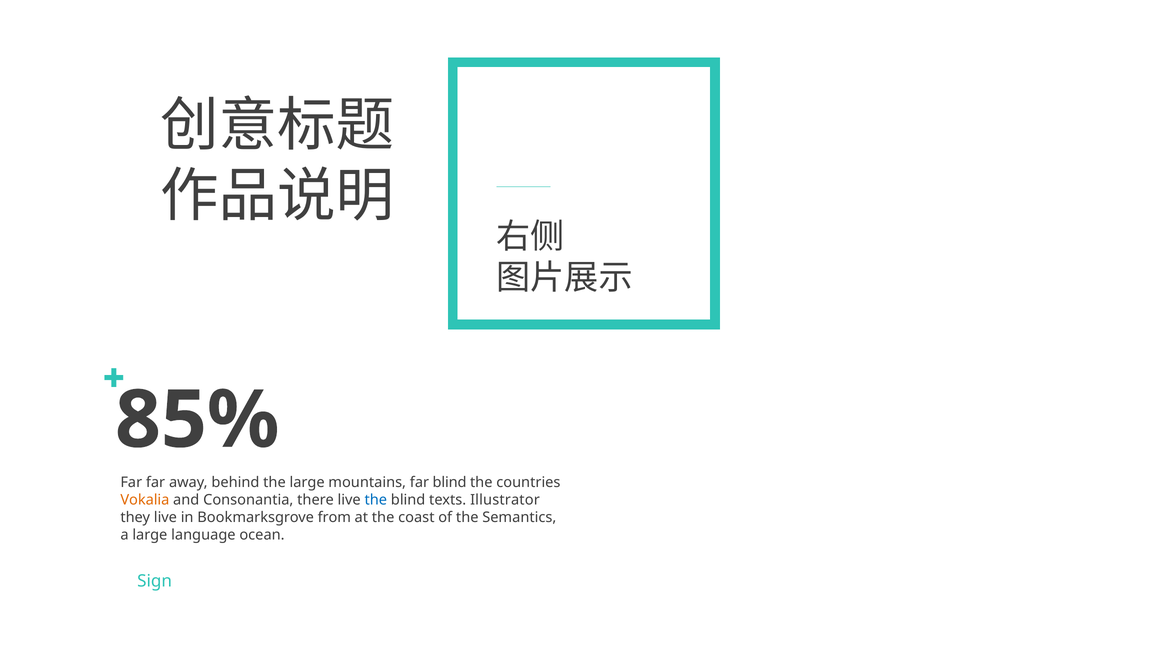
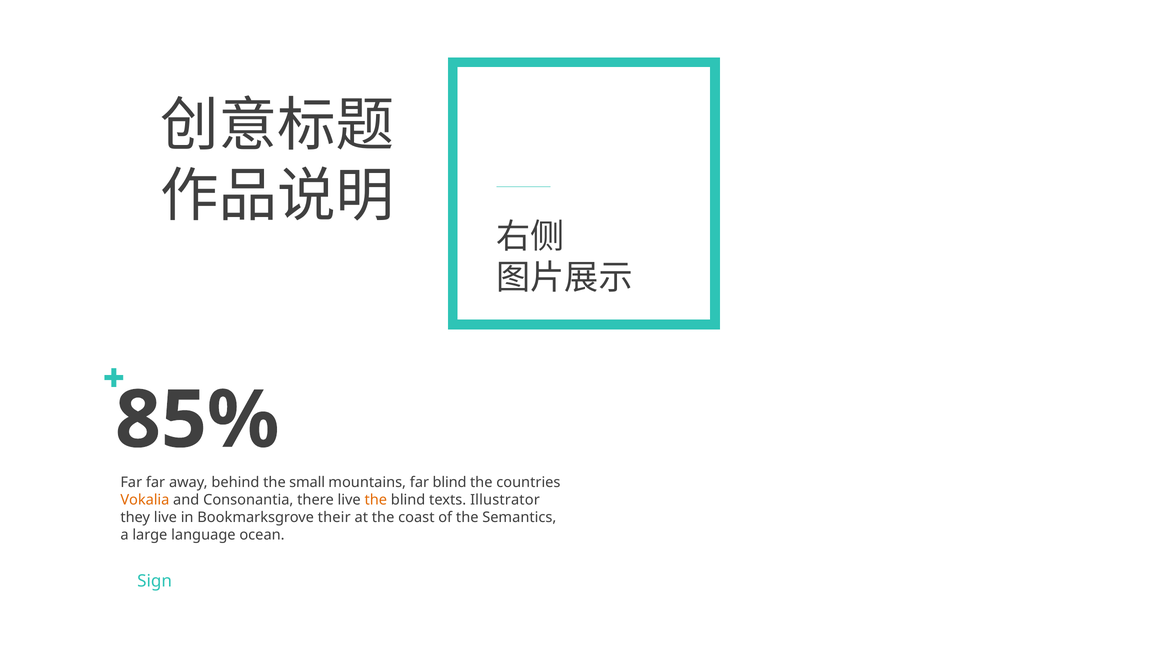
large at (307, 483): large -> small
the at (376, 500) colour: blue -> orange
from: from -> their
